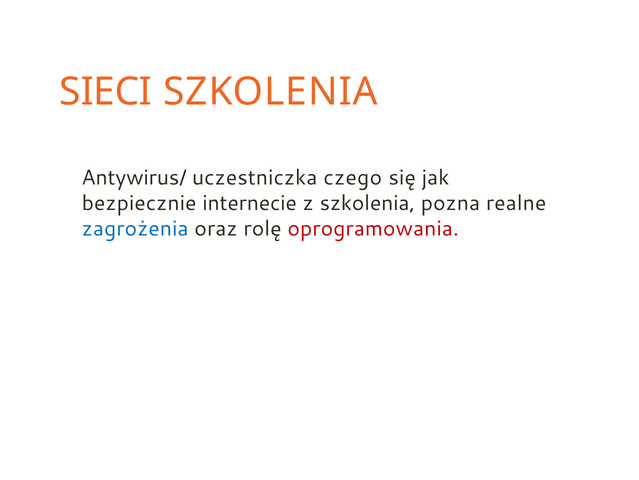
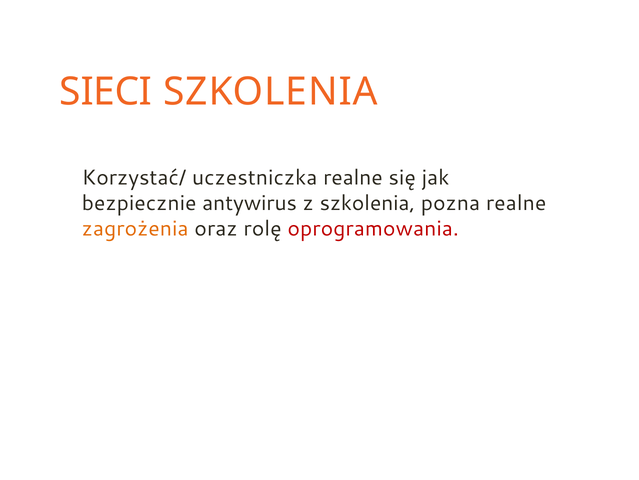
Antywirus/: Antywirus/ -> Korzystać/
uczestniczka czego: czego -> realne
internecie: internecie -> antywirus
zagrożenia colour: blue -> orange
